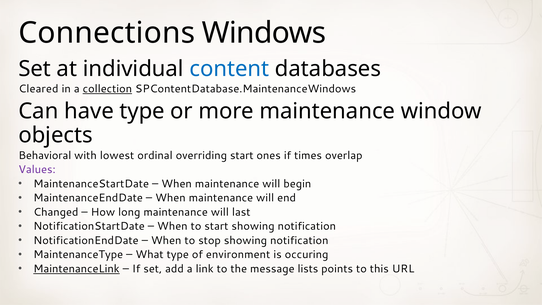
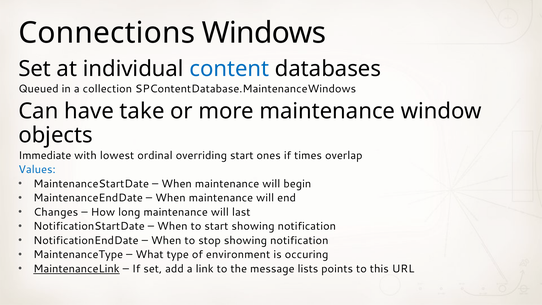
Cleared: Cleared -> Queued
collection underline: present -> none
have type: type -> take
Behavioral: Behavioral -> Immediate
Values colour: purple -> blue
Changed: Changed -> Changes
